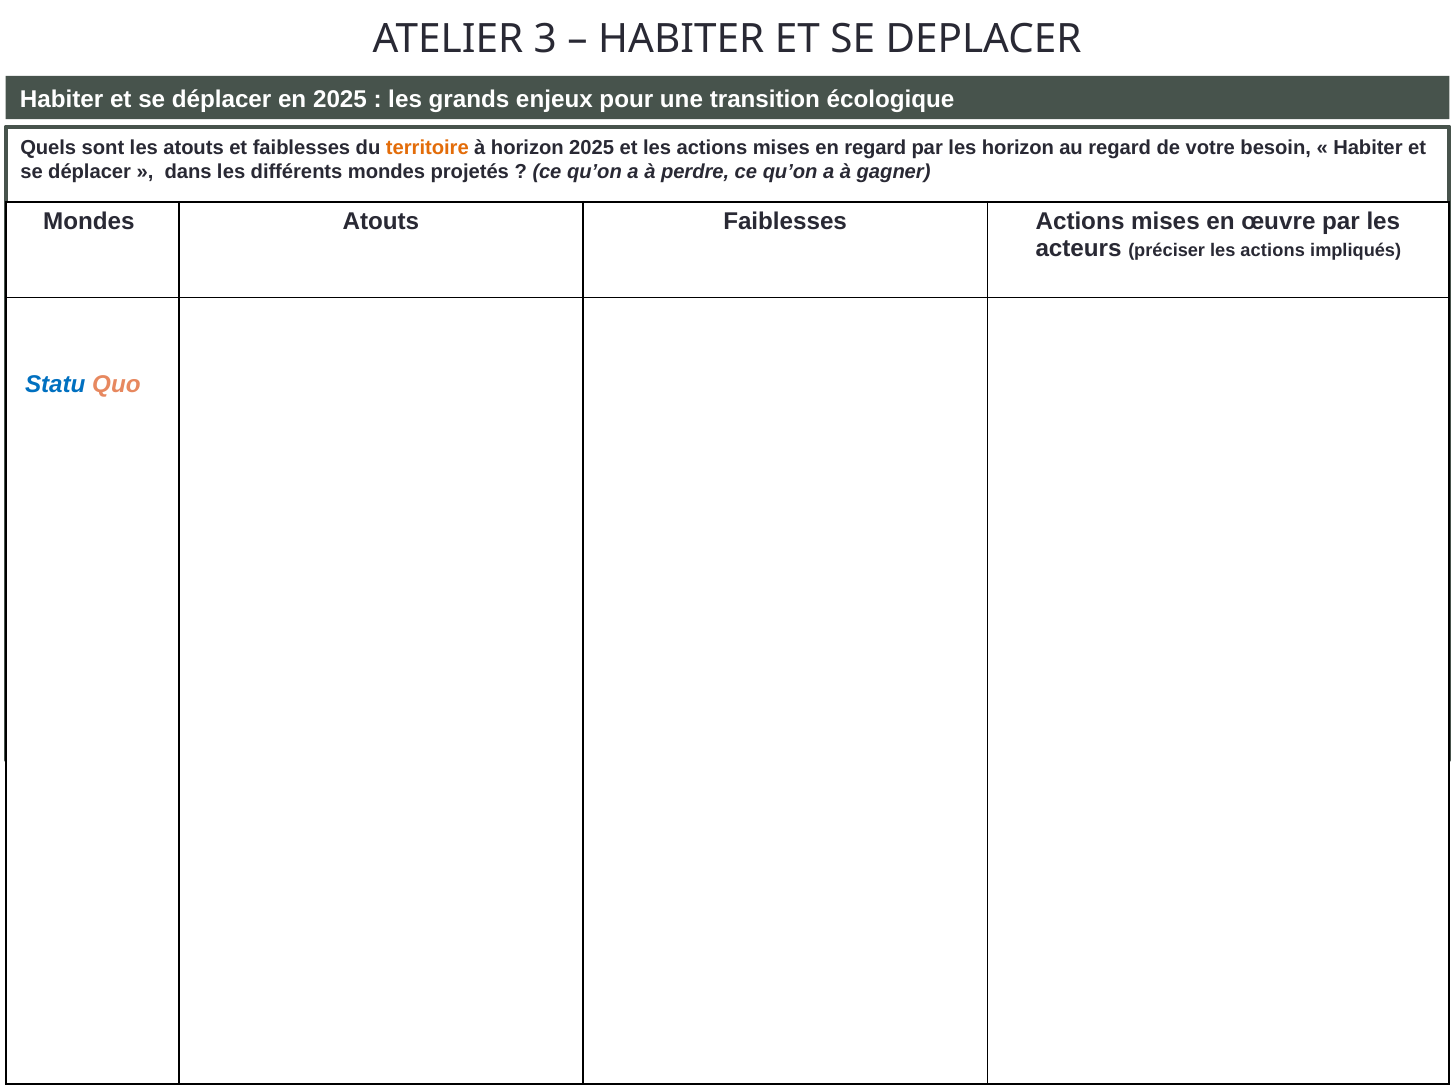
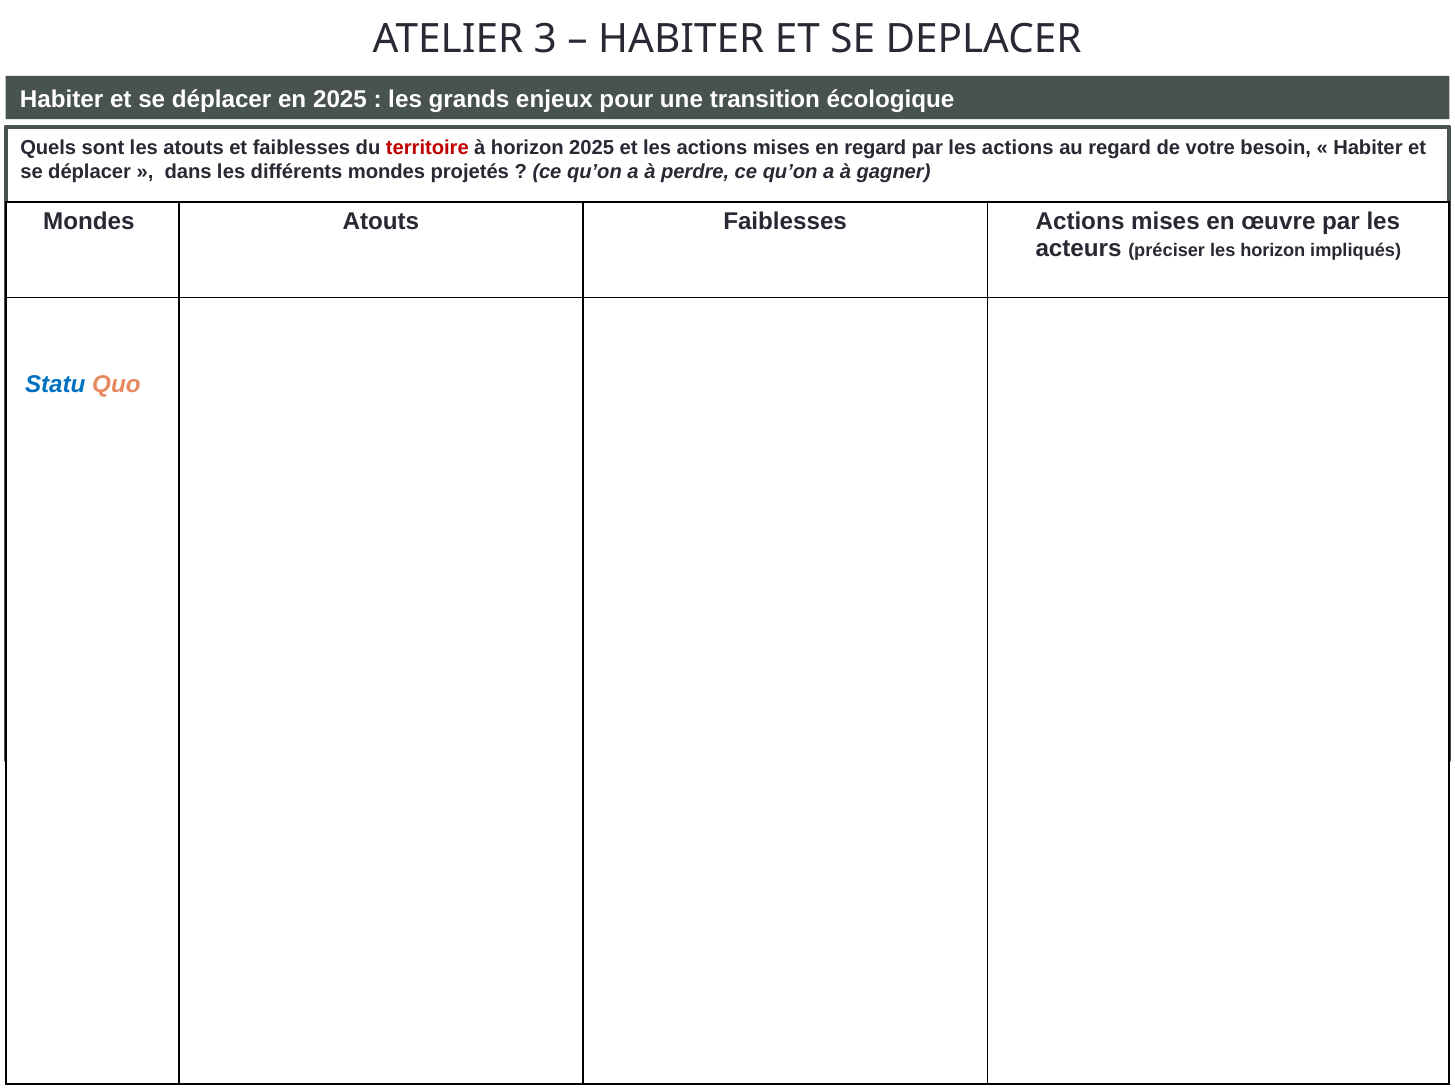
territoire colour: orange -> red
par les horizon: horizon -> actions
préciser les actions: actions -> horizon
